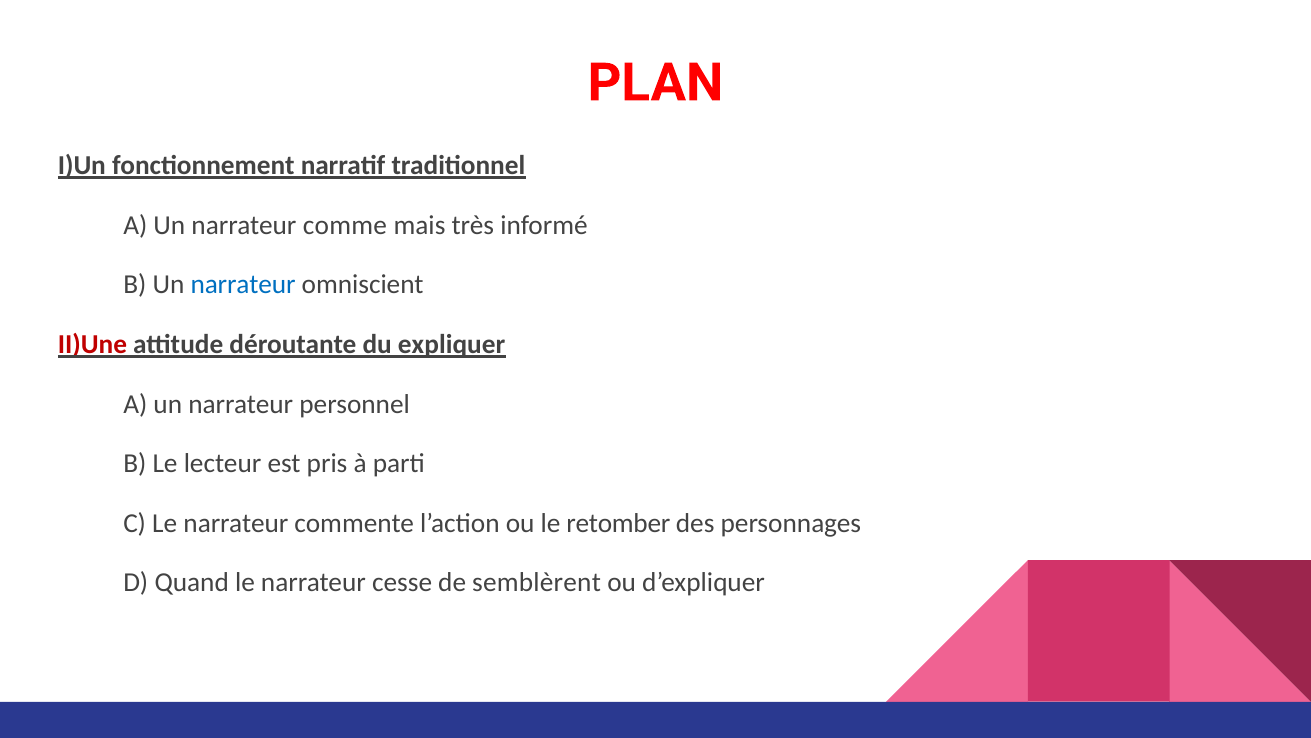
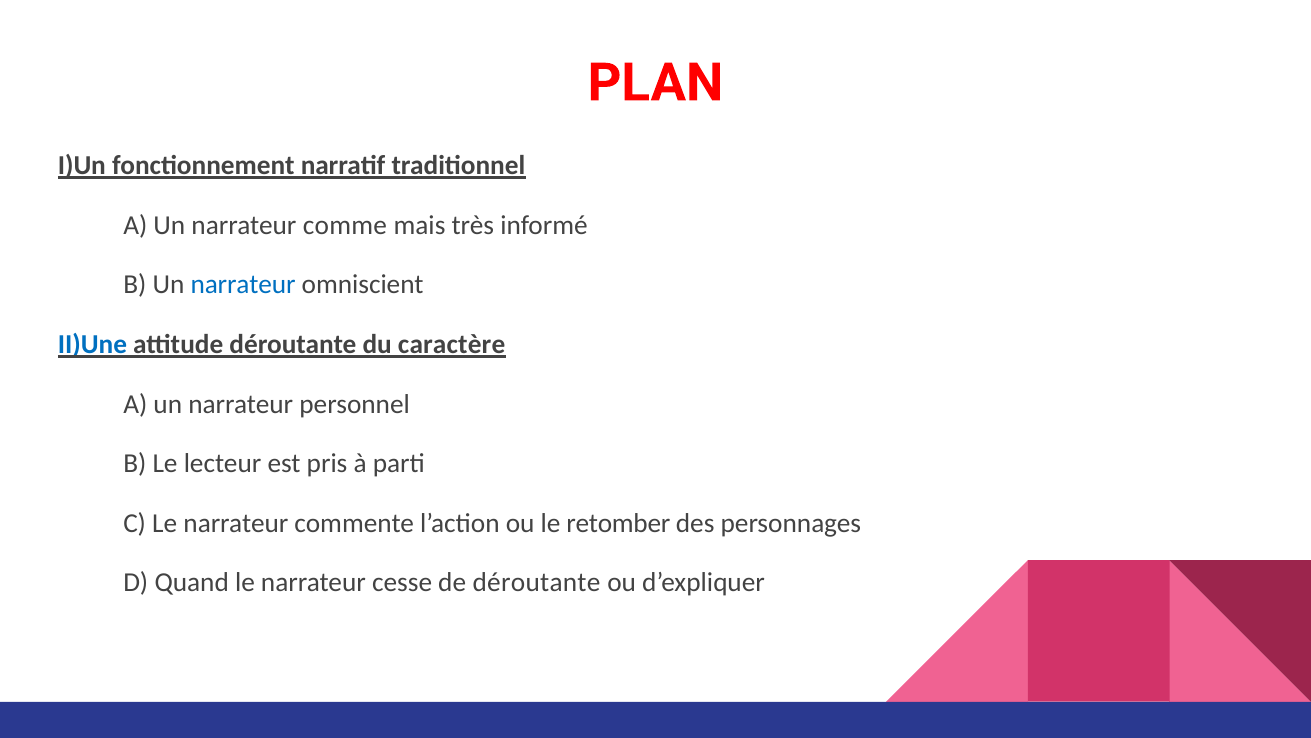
II)Une colour: red -> blue
expliquer: expliquer -> caractère
de semblèrent: semblèrent -> déroutante
